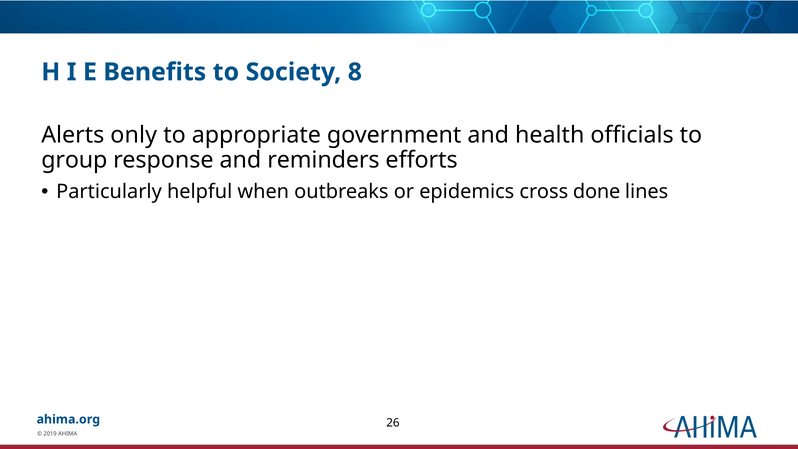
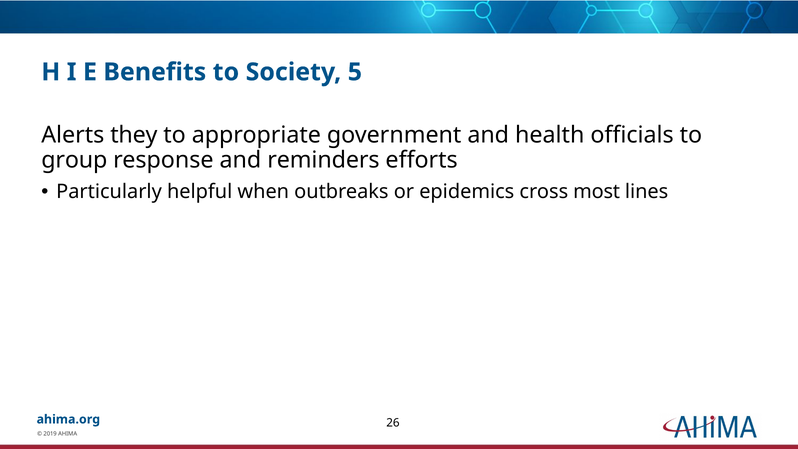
8: 8 -> 5
only: only -> they
done: done -> most
